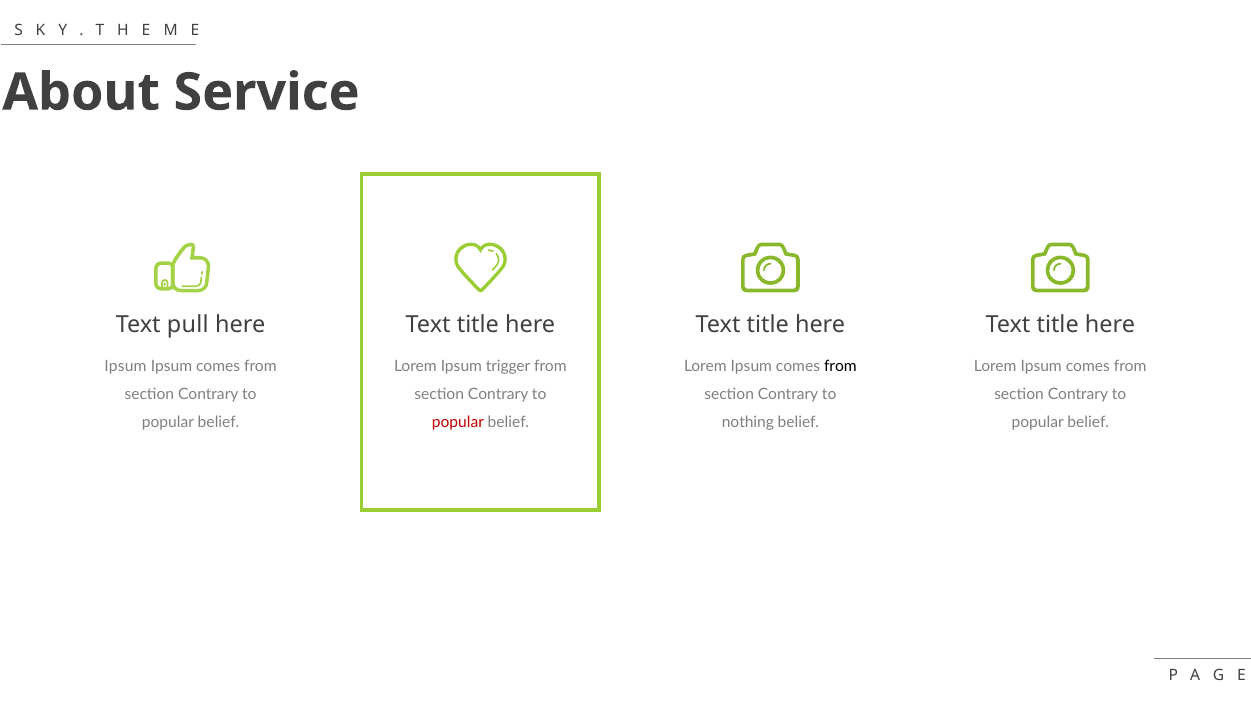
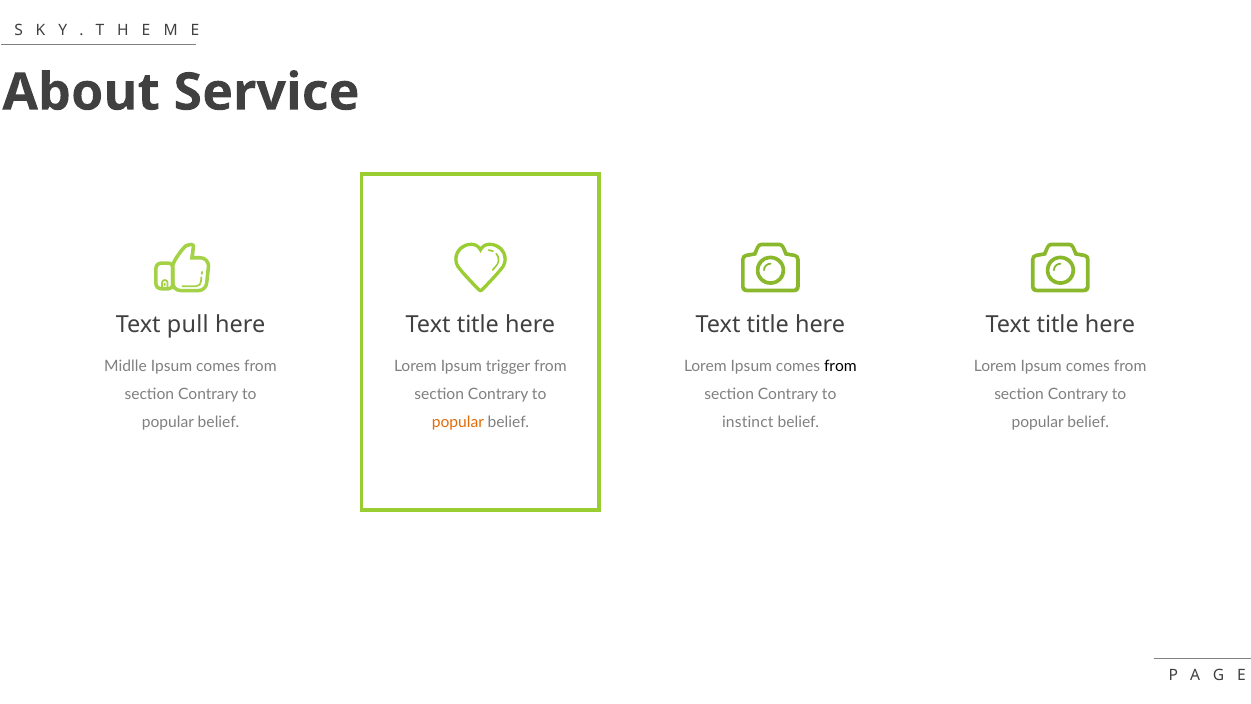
Ipsum at (125, 366): Ipsum -> Midlle
popular at (458, 423) colour: red -> orange
nothing: nothing -> instinct
